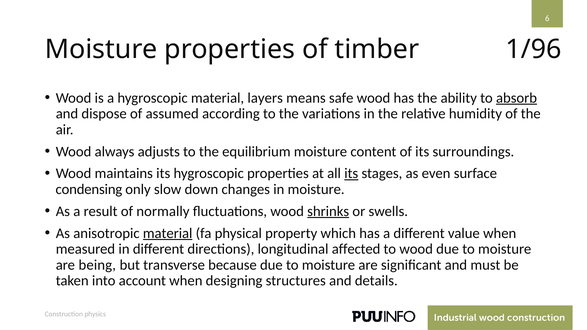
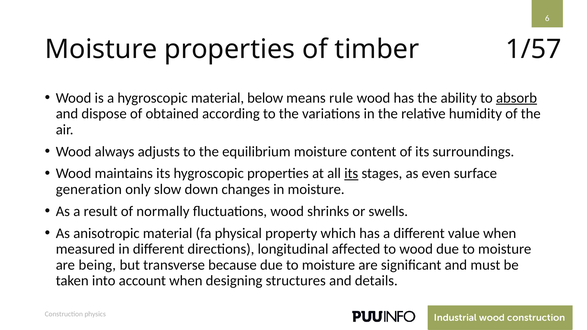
1/96: 1/96 -> 1/57
layers: layers -> below
safe: safe -> rule
assumed: assumed -> obtained
condensing: condensing -> generation
shrinks underline: present -> none
material at (168, 233) underline: present -> none
